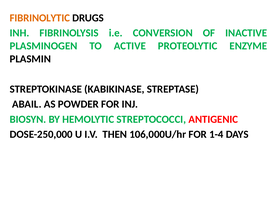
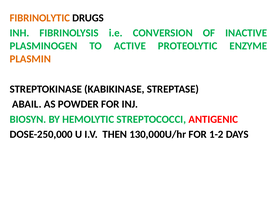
PLASMIN colour: black -> orange
106,000U/hr: 106,000U/hr -> 130,000U/hr
1-4: 1-4 -> 1-2
